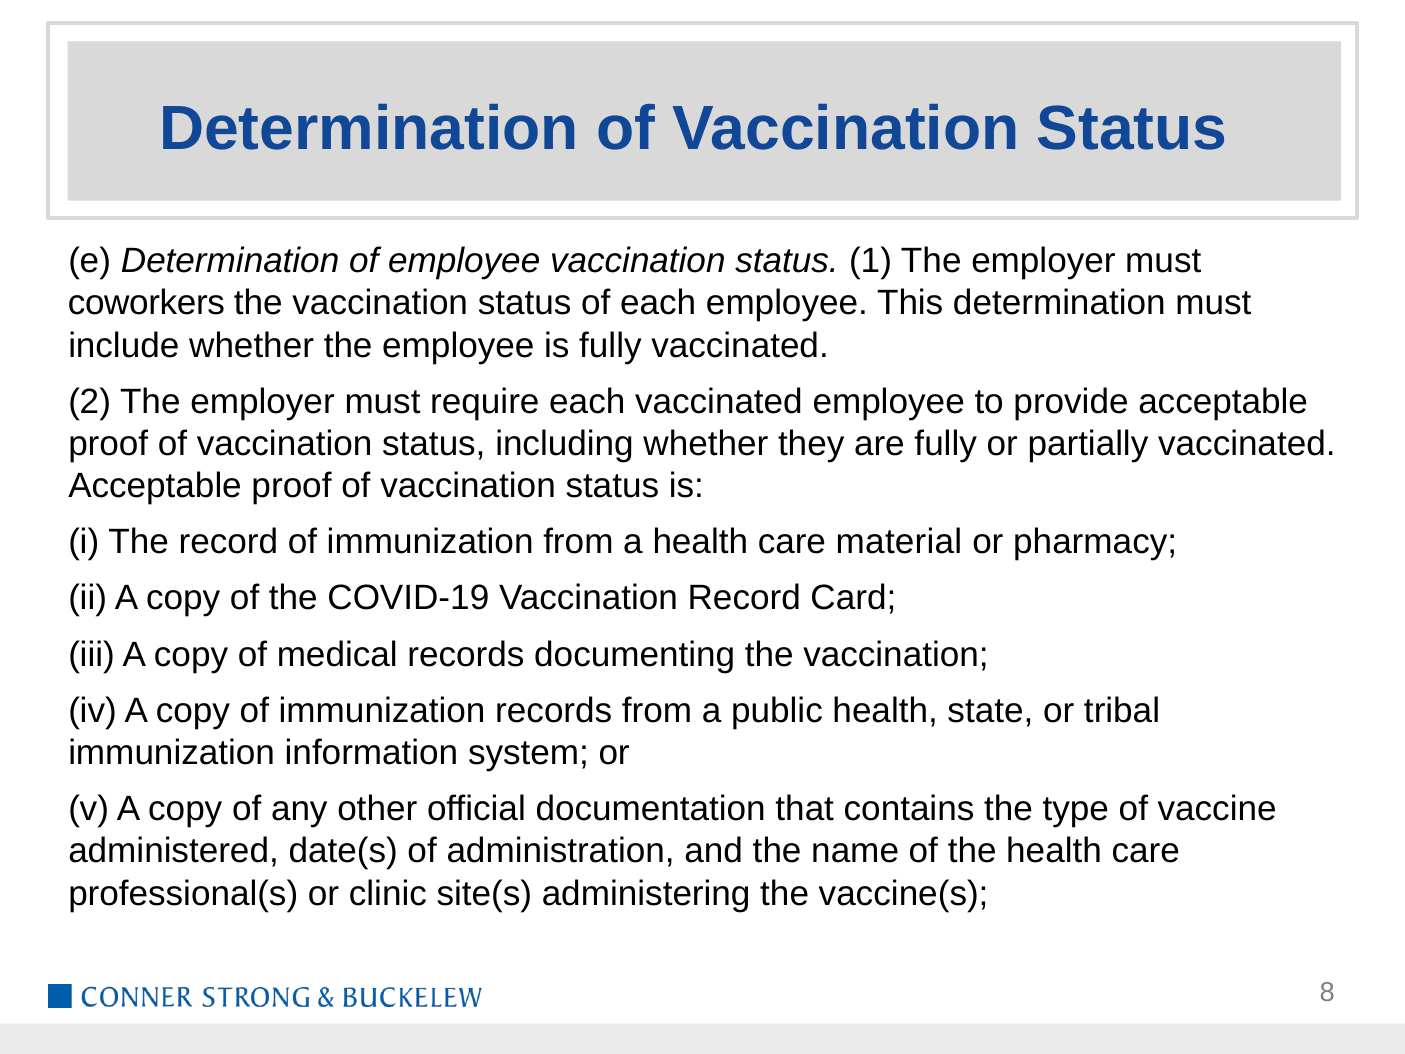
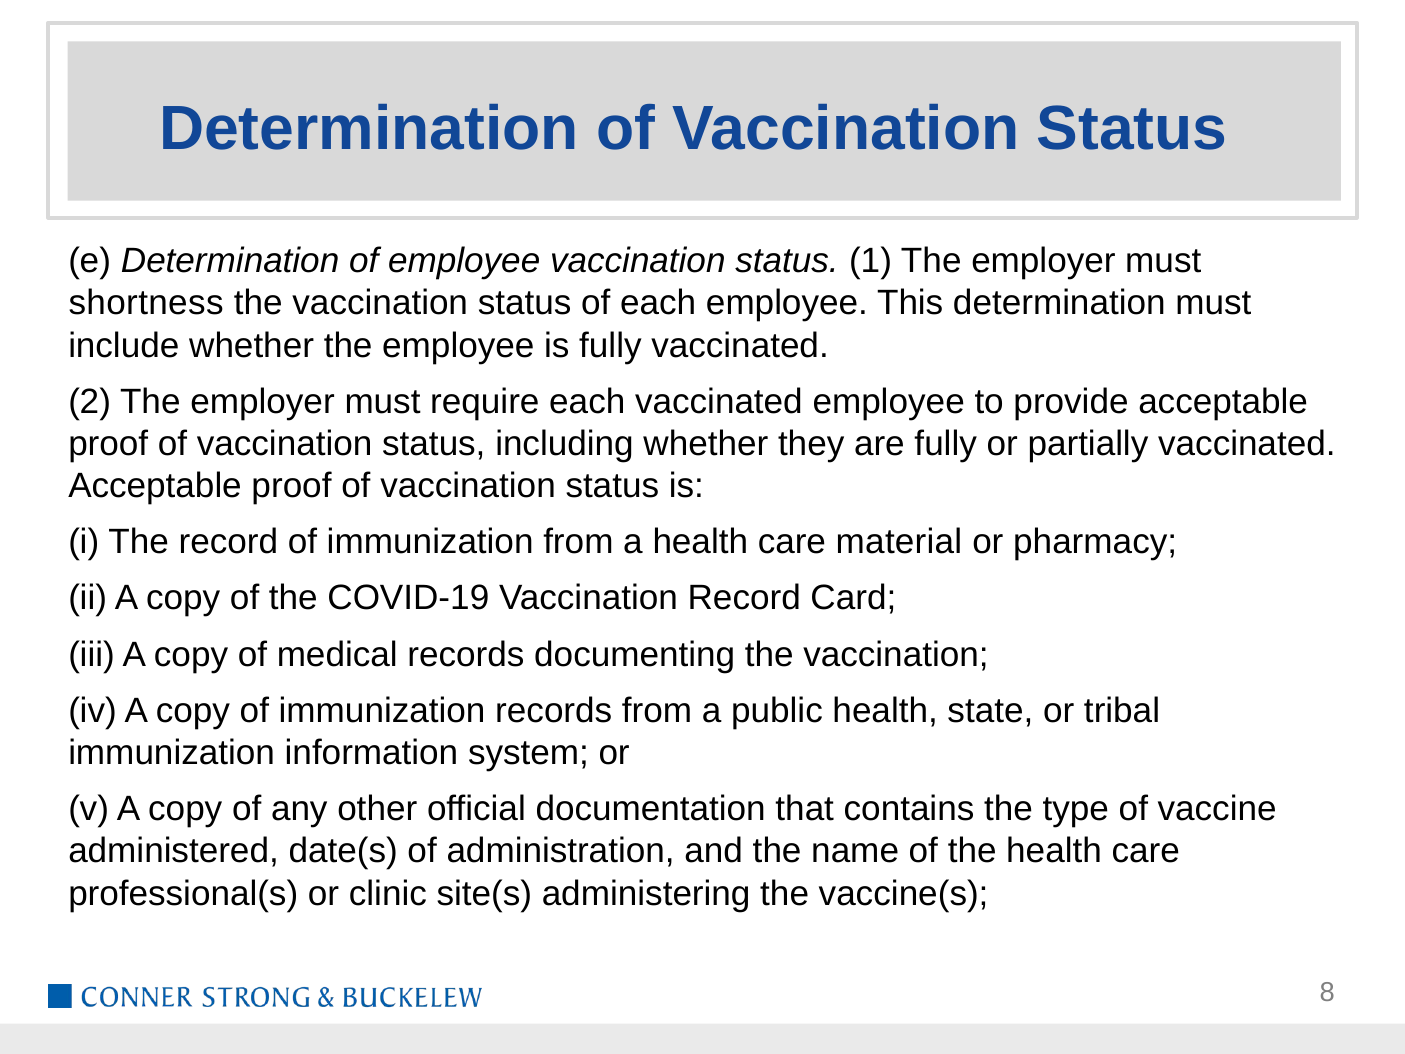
coworkers: coworkers -> shortness
